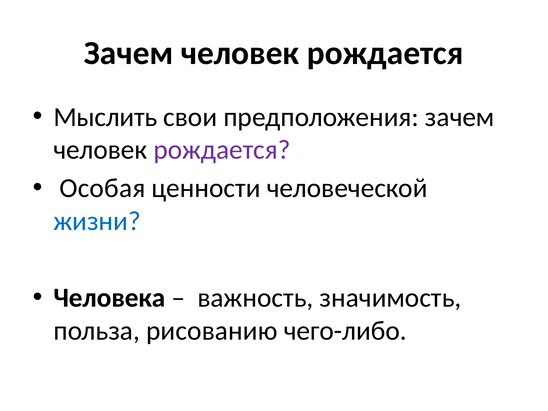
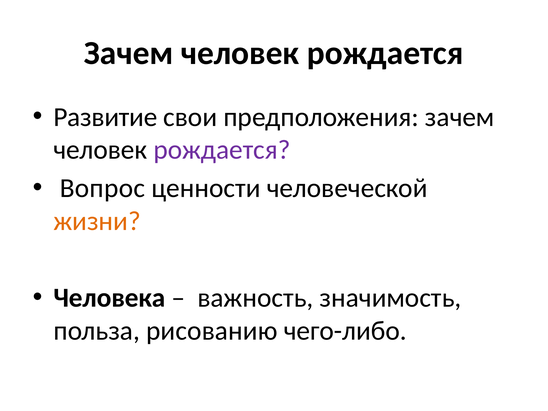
Мыслить: Мыслить -> Развитие
Особая: Особая -> Вопрос
жизни colour: blue -> orange
